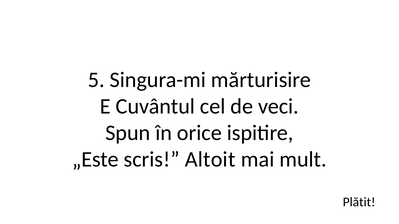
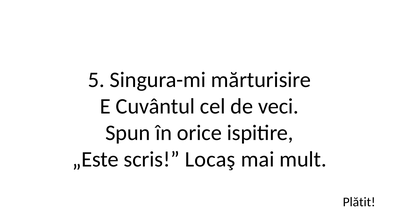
Altoit: Altoit -> Locaş
